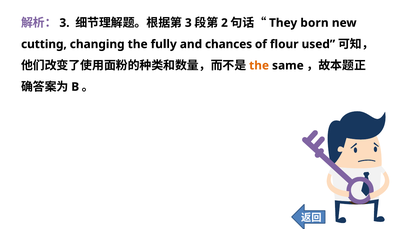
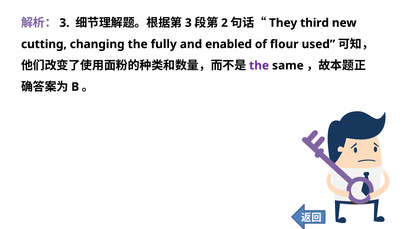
born: born -> third
chances: chances -> enabled
the at (259, 66) colour: orange -> purple
